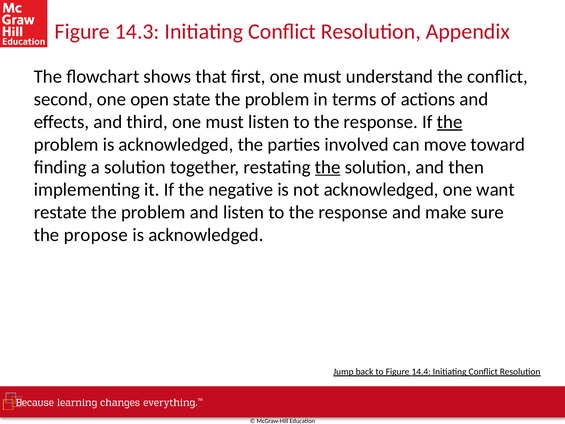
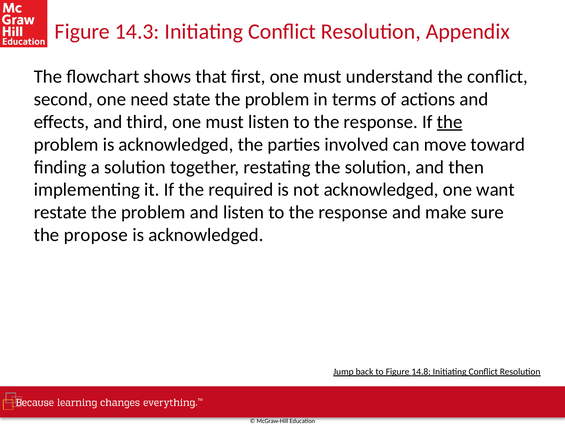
open: open -> need
the at (328, 167) underline: present -> none
negative: negative -> required
14.4: 14.4 -> 14.8
